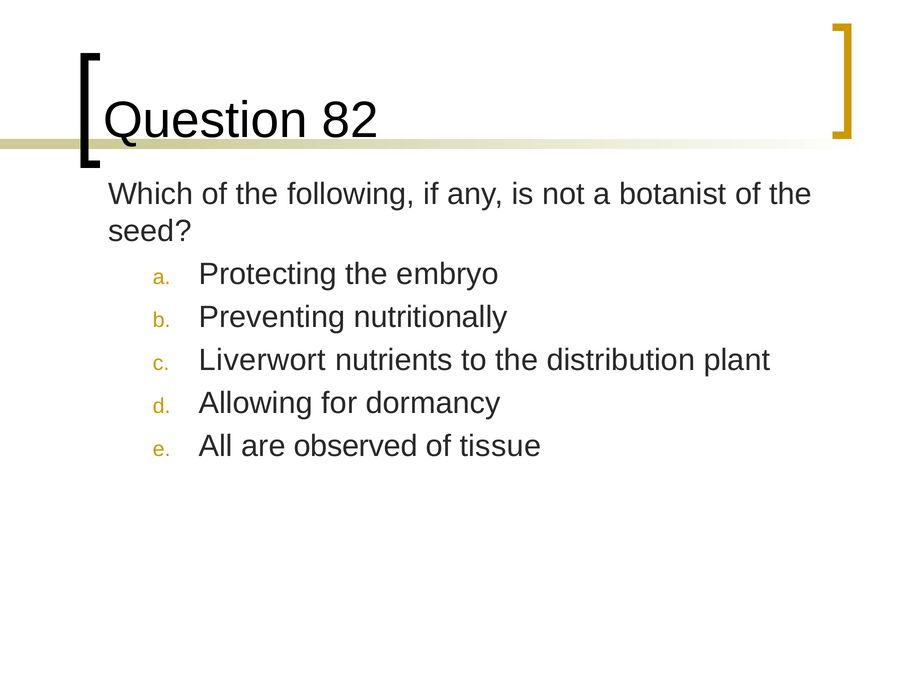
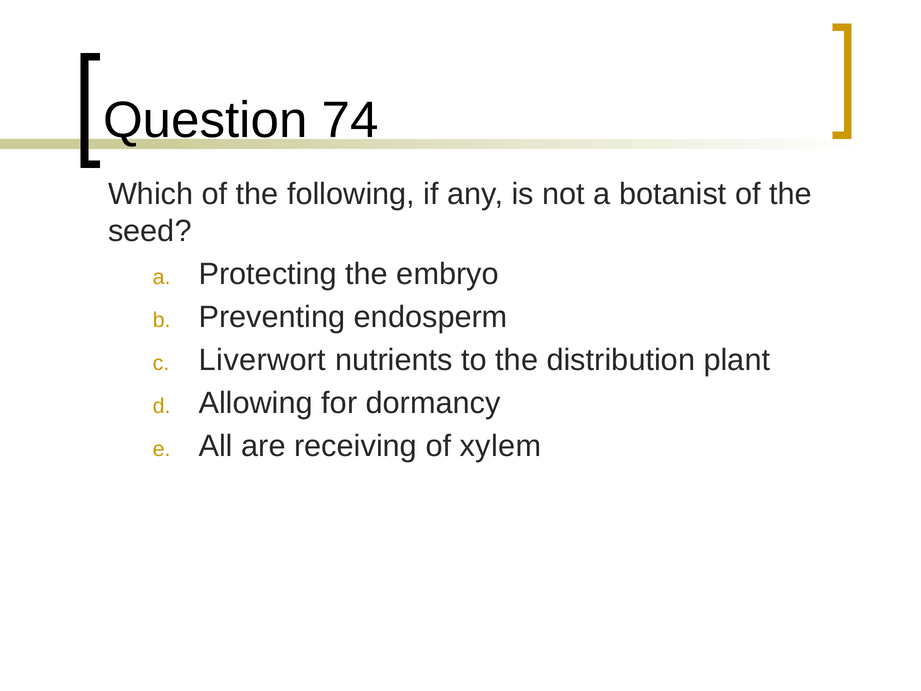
82: 82 -> 74
nutritionally: nutritionally -> endosperm
observed: observed -> receiving
tissue: tissue -> xylem
